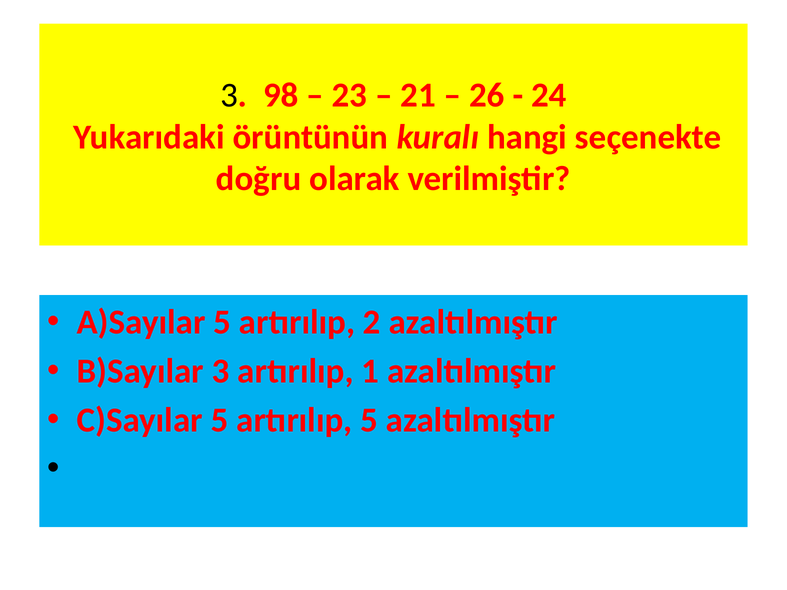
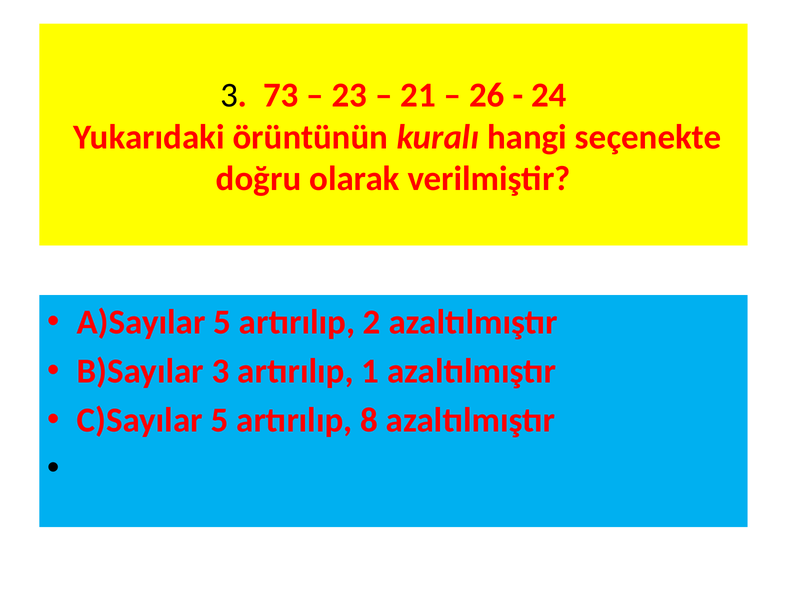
98: 98 -> 73
artırılıp 5: 5 -> 8
